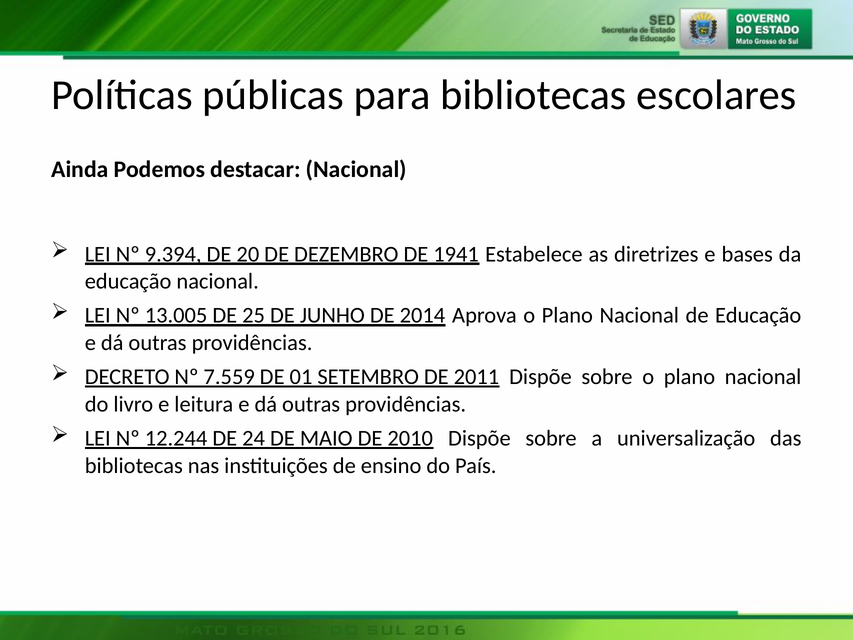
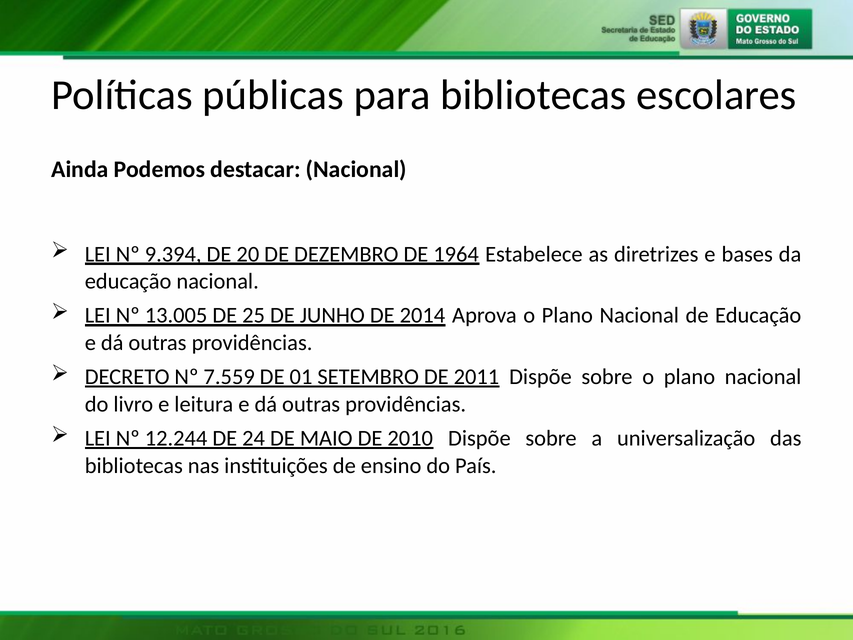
1941: 1941 -> 1964
